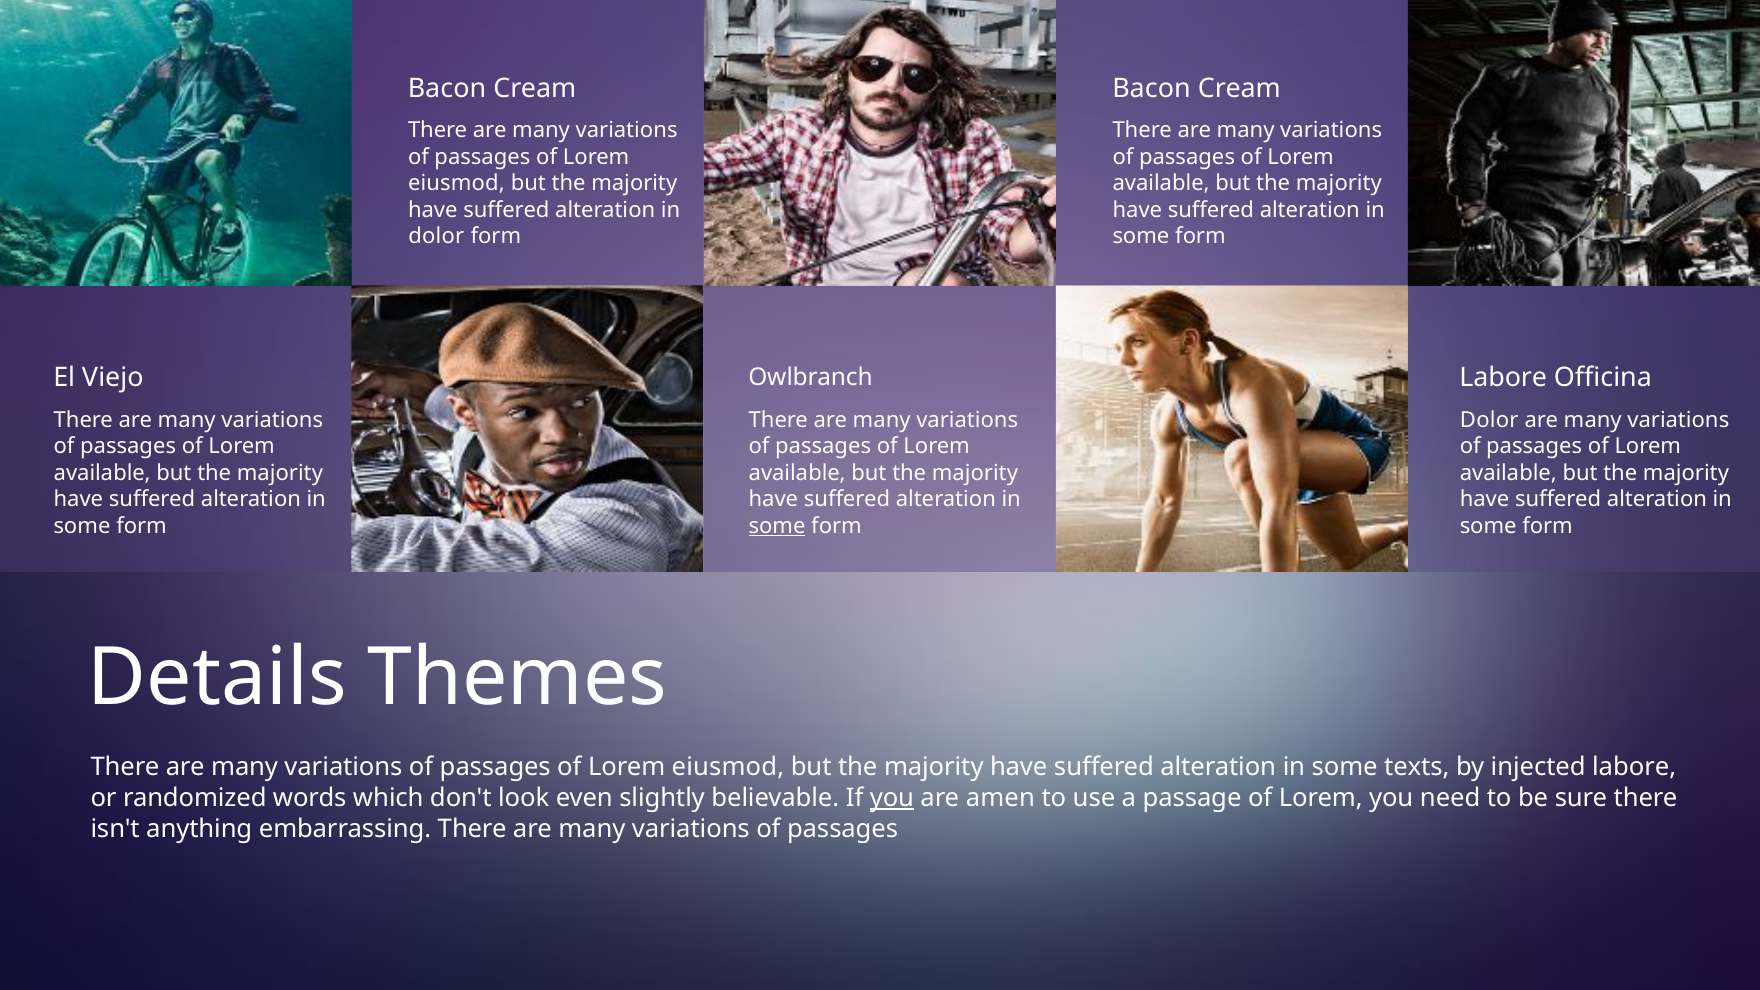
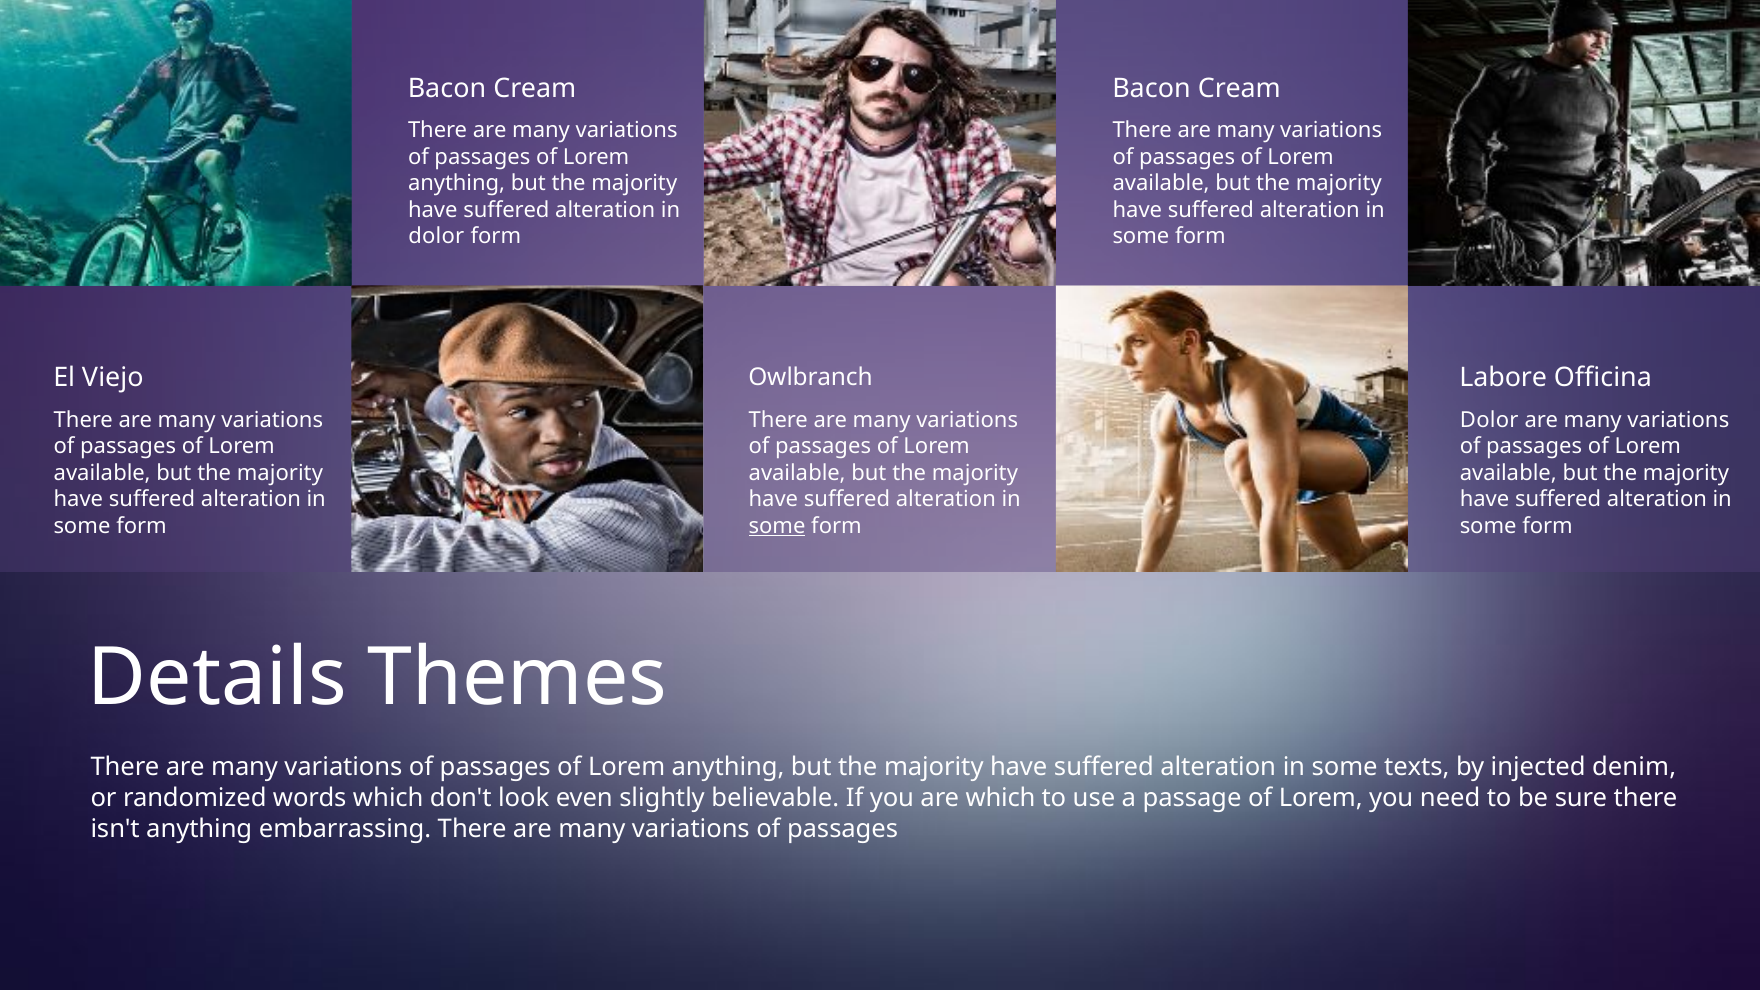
eiusmod at (456, 184): eiusmod -> anything
eiusmod at (728, 767): eiusmod -> anything
injected labore: labore -> denim
you at (892, 798) underline: present -> none
are amen: amen -> which
